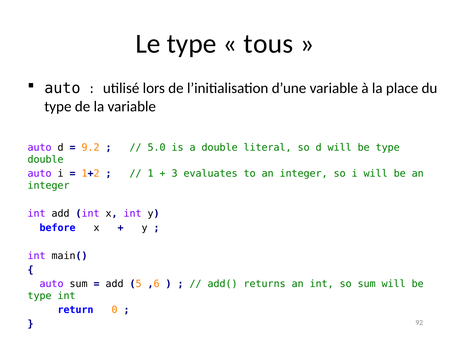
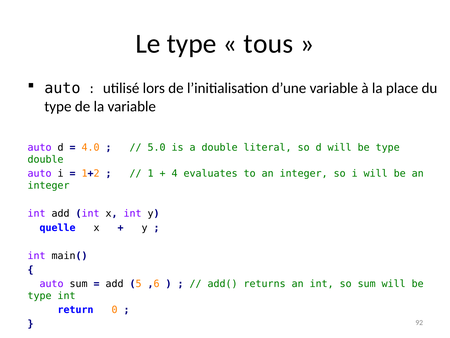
9.2: 9.2 -> 4.0
3: 3 -> 4
before: before -> quelle
